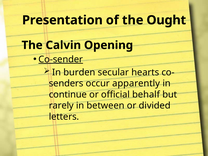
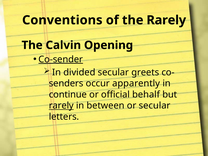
Presentation: Presentation -> Conventions
the Ought: Ought -> Rarely
burden: burden -> divided
hearts: hearts -> greets
rarely at (61, 106) underline: none -> present
or divided: divided -> secular
